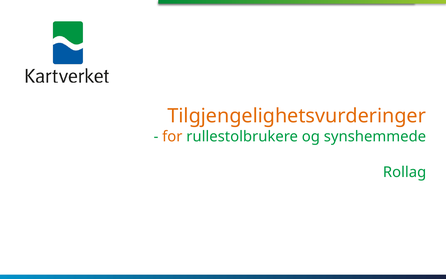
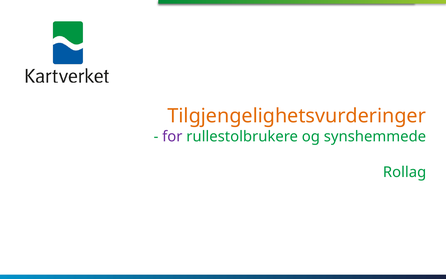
for colour: orange -> purple
